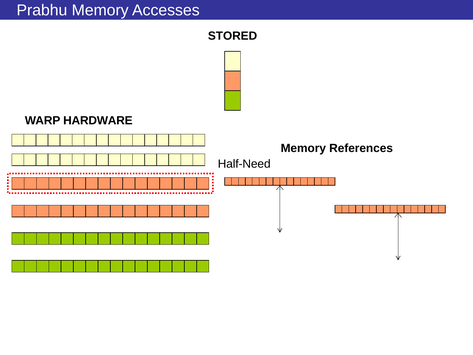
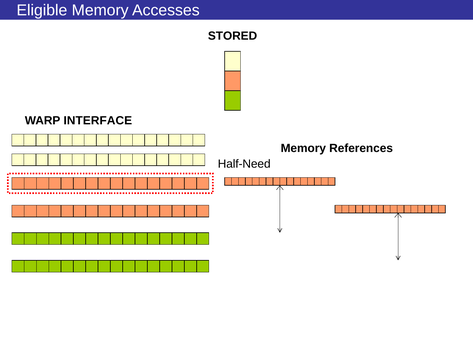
Prabhu: Prabhu -> Eligible
HARDWARE: HARDWARE -> INTERFACE
